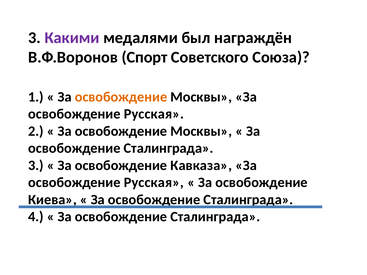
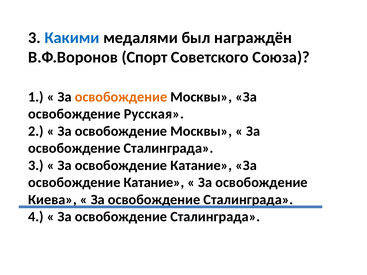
Какими colour: purple -> blue
Кавказа at (201, 166): Кавказа -> Катание
Русская at (154, 183): Русская -> Катание
